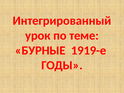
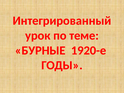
1919-е: 1919-е -> 1920-е
